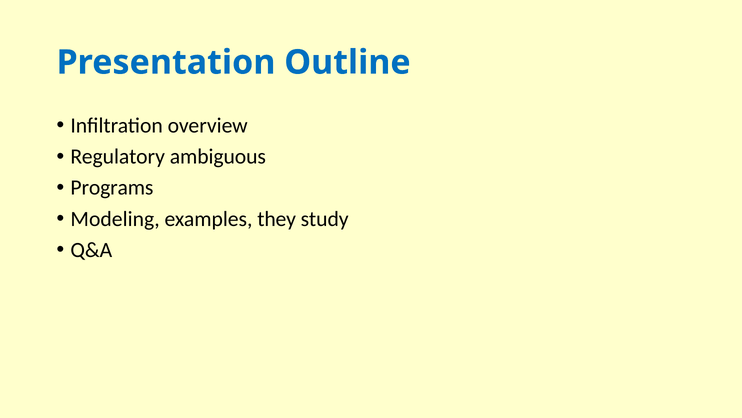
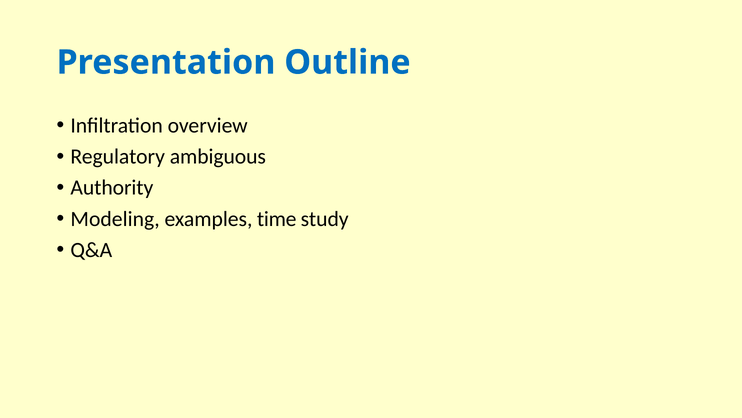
Programs: Programs -> Authority
they: they -> time
